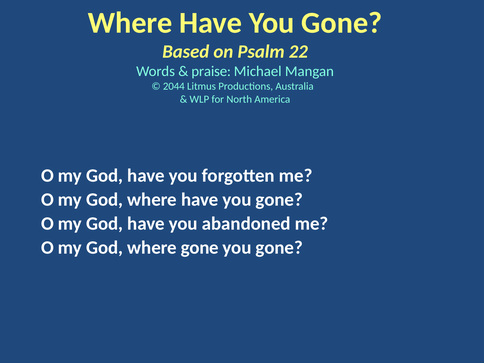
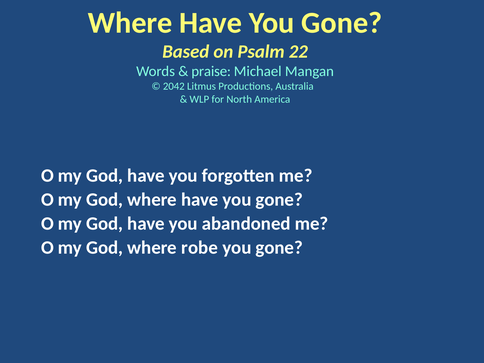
2044: 2044 -> 2042
where gone: gone -> robe
